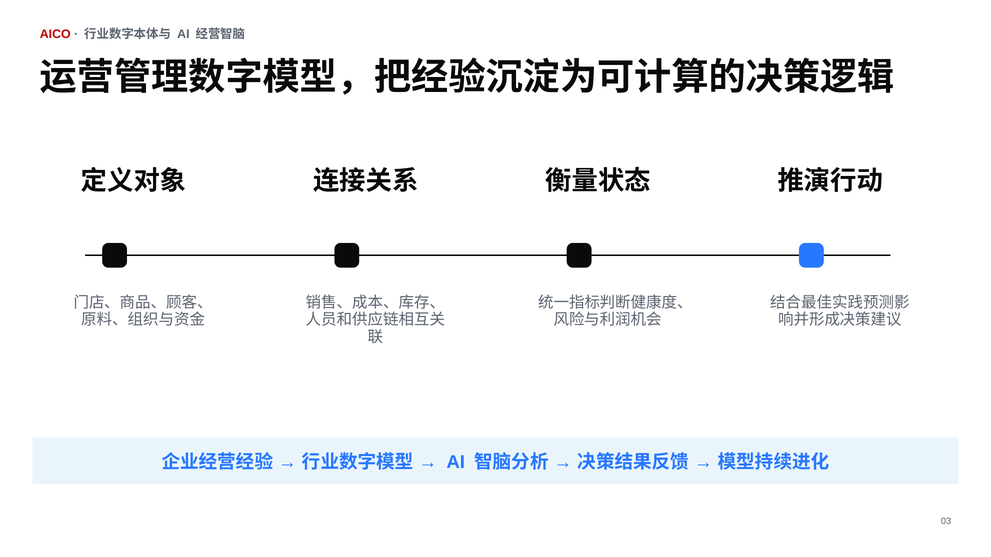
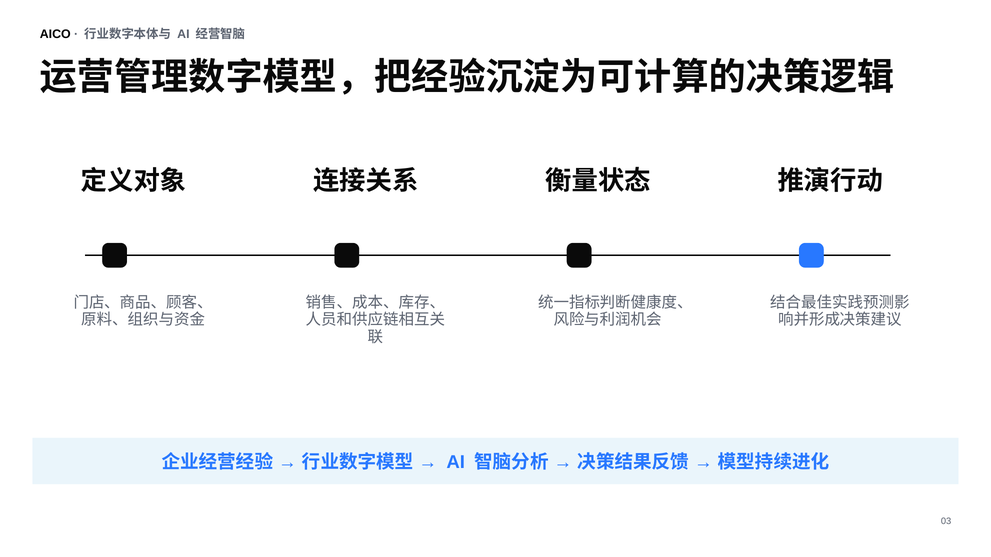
AICO colour: red -> black
